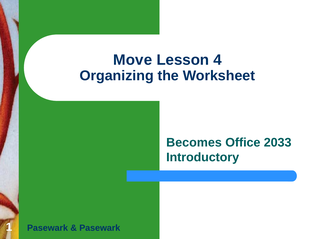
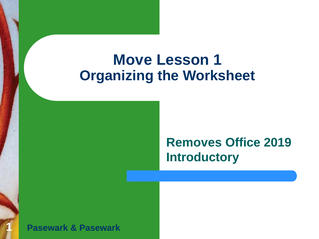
Lesson 4: 4 -> 1
Becomes: Becomes -> Removes
2033: 2033 -> 2019
